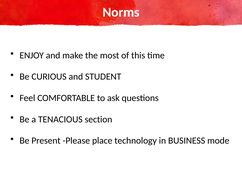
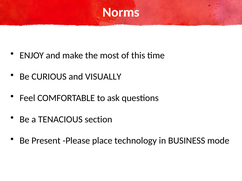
STUDENT: STUDENT -> VISUALLY
